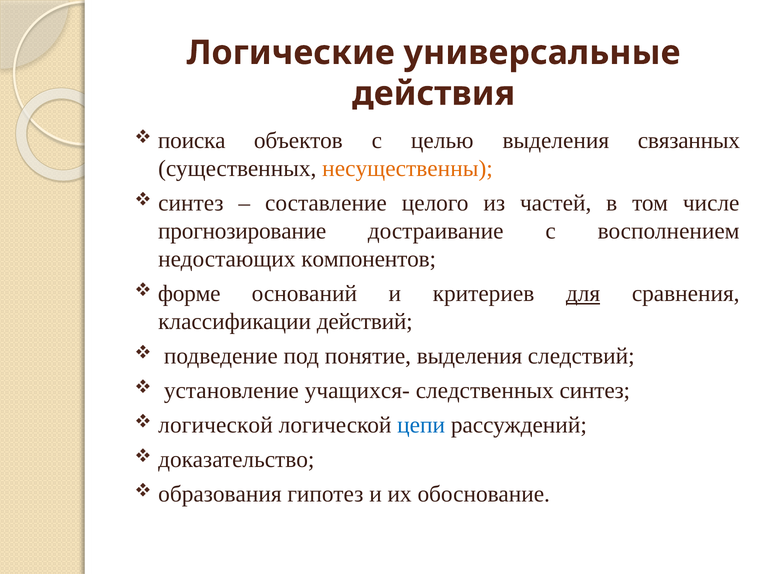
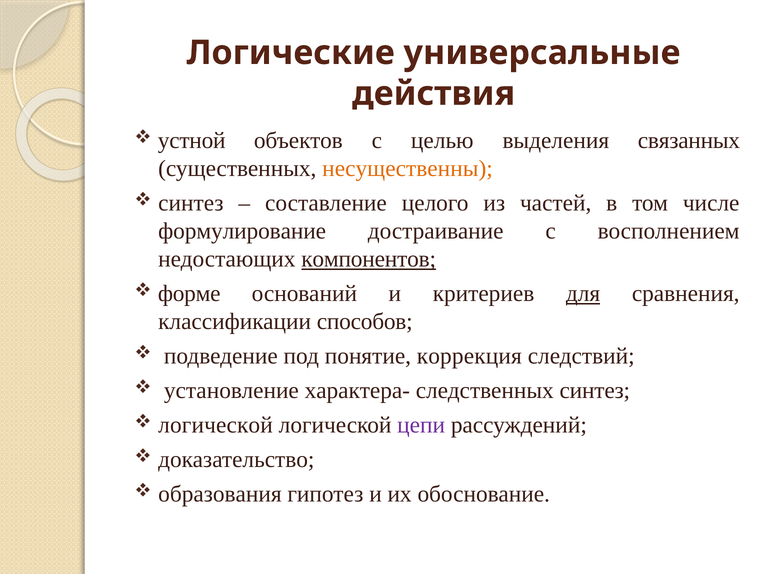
поиска: поиска -> устной
прогнозирование: прогнозирование -> формулирование
компонентов underline: none -> present
действий: действий -> способов
понятие выделения: выделения -> коррекция
учащихся-: учащихся- -> характера-
цепи colour: blue -> purple
